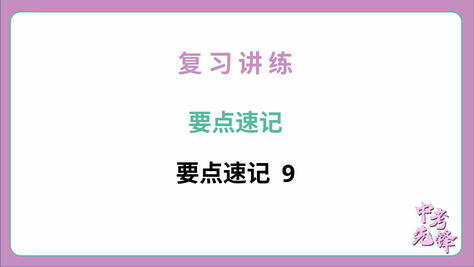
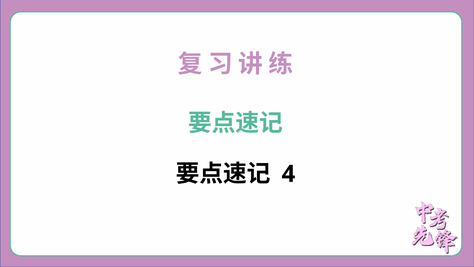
9: 9 -> 4
